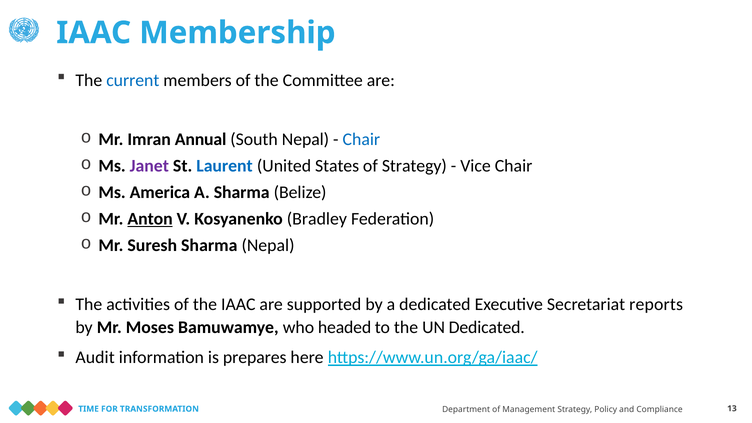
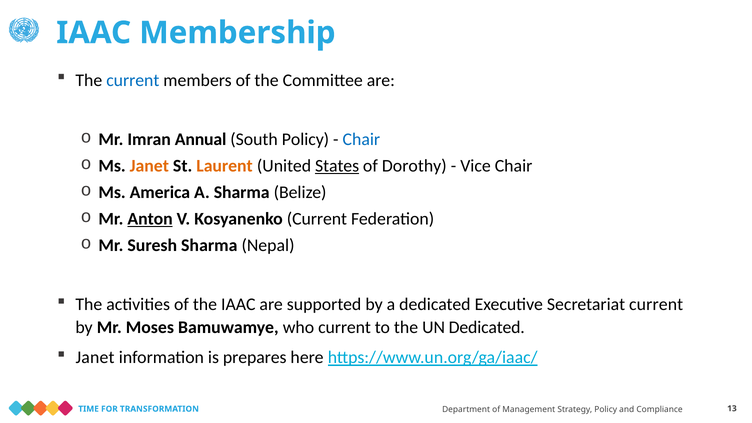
South Nepal: Nepal -> Policy
Janet at (149, 166) colour: purple -> orange
Laurent colour: blue -> orange
States underline: none -> present
of Strategy: Strategy -> Dorothy
Kosyanenko Bradley: Bradley -> Current
Secretariat reports: reports -> current
who headed: headed -> current
Audit at (95, 358): Audit -> Janet
